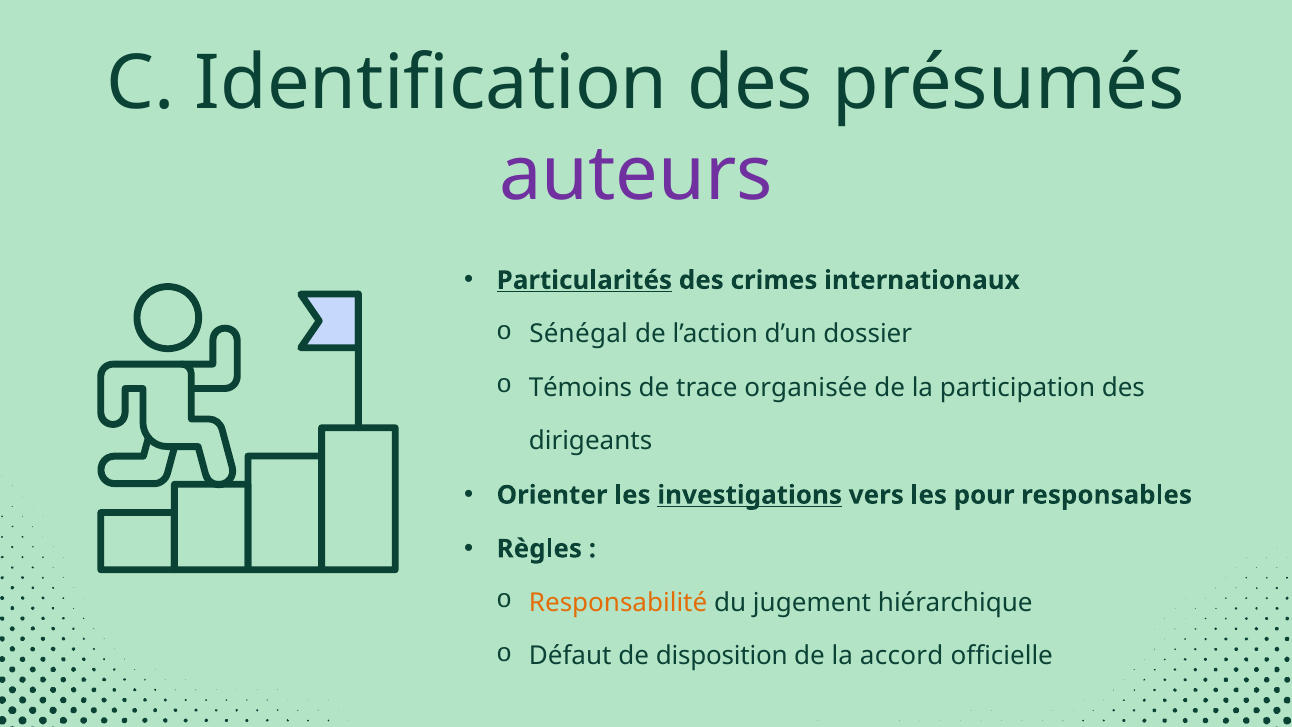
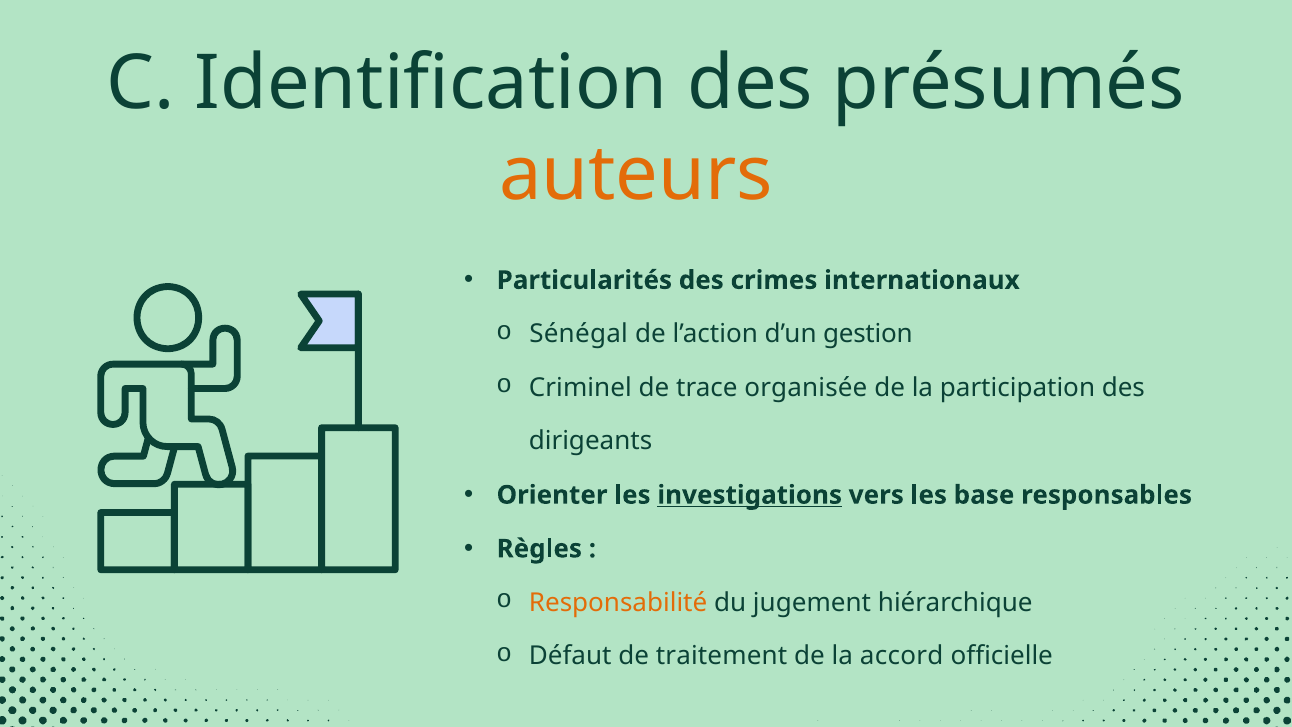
auteurs colour: purple -> orange
Particularités underline: present -> none
dossier: dossier -> gestion
Témoins: Témoins -> Criminel
pour: pour -> base
disposition: disposition -> traitement
